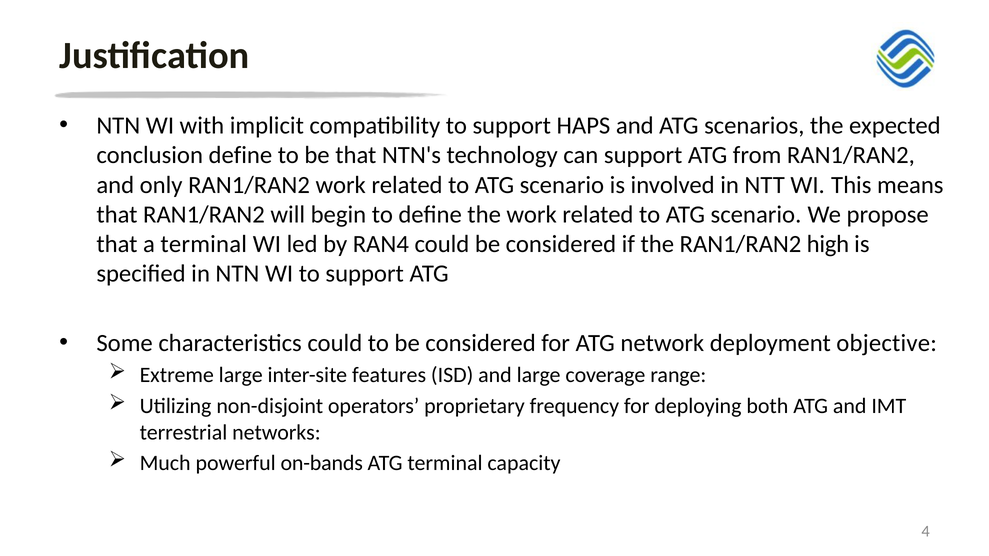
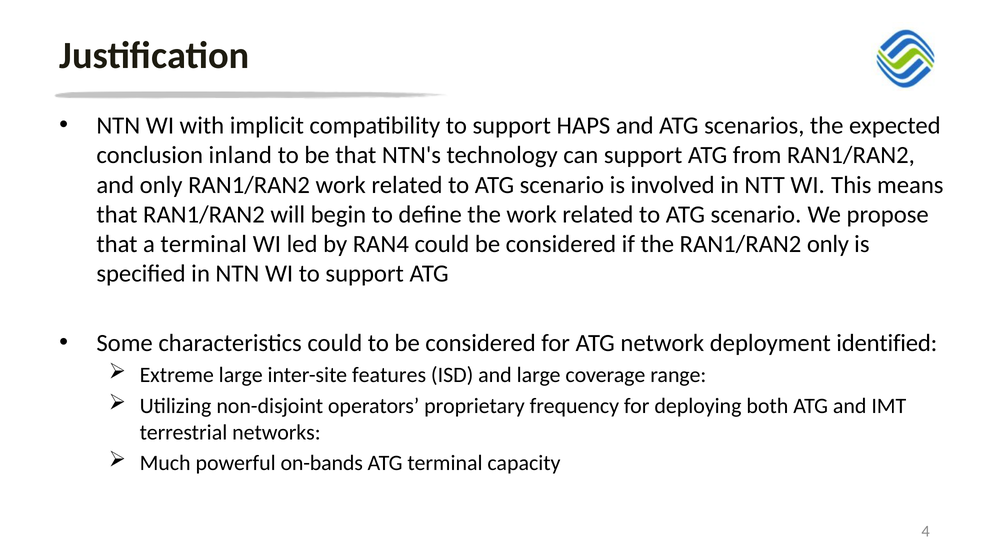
conclusion define: define -> inland
RAN1/RAN2 high: high -> only
objective: objective -> identified
